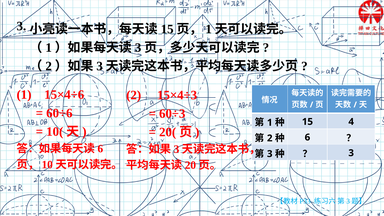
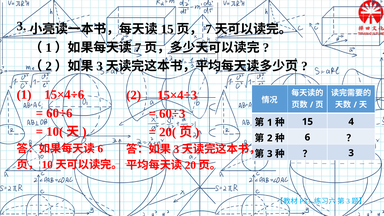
1 at (209, 29): 1 -> 7
3 at (138, 48): 3 -> 7
